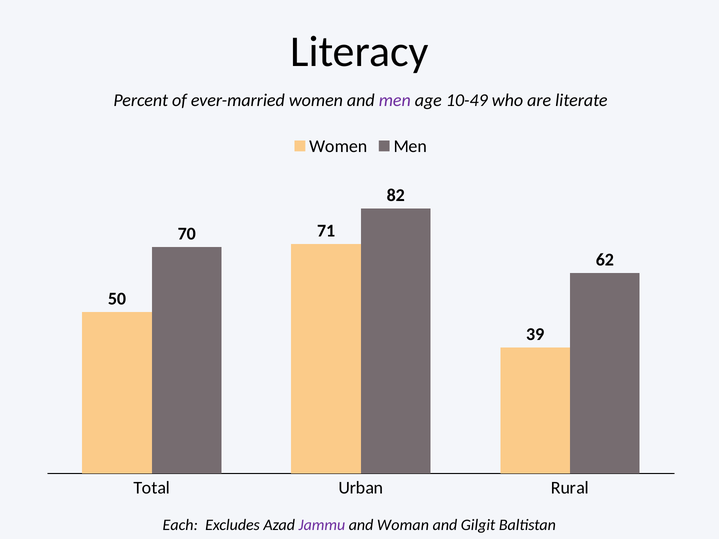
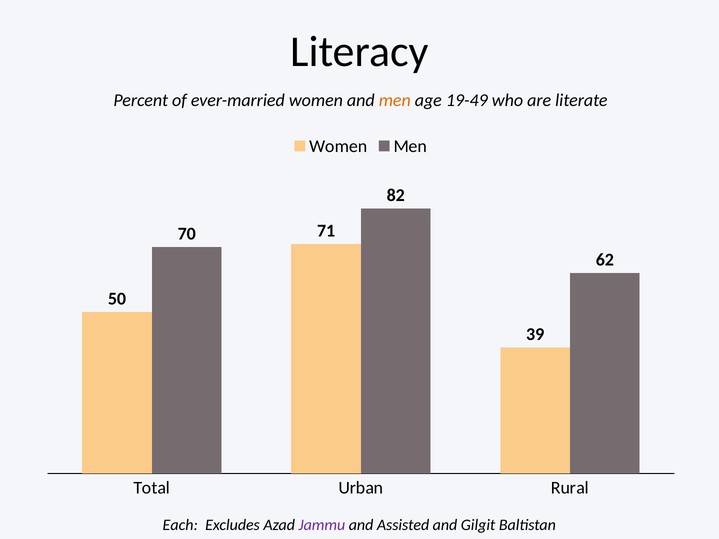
men at (395, 100) colour: purple -> orange
10-49: 10-49 -> 19-49
Woman: Woman -> Assisted
